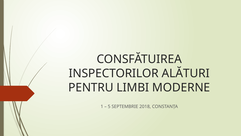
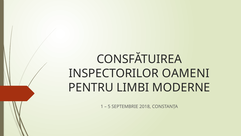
ALĂTURI: ALĂTURI -> OAMENI
